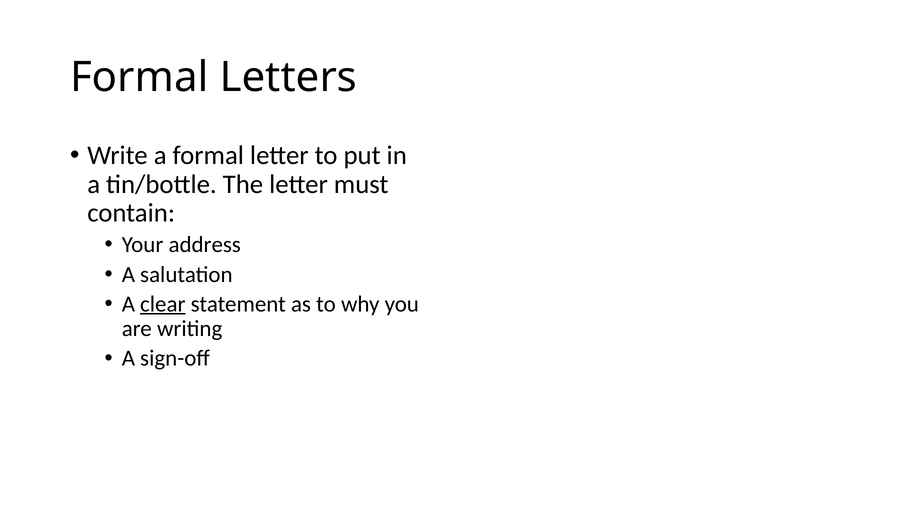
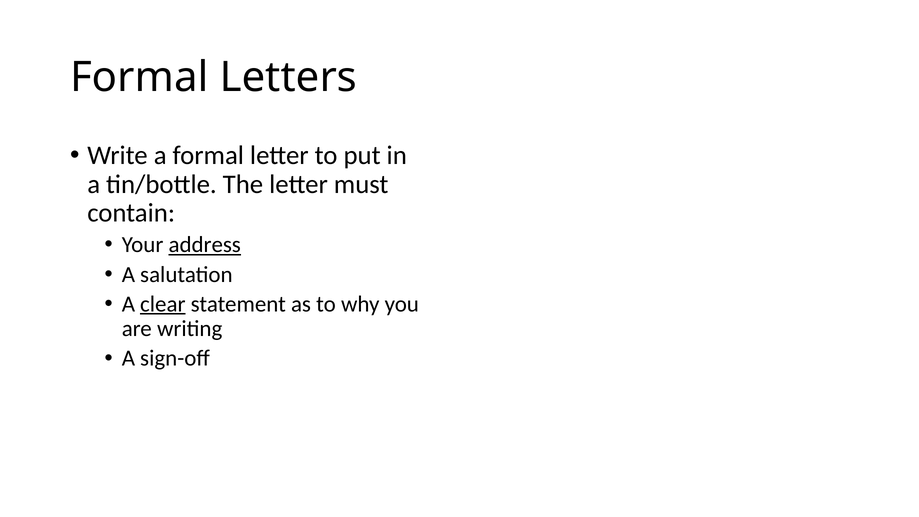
address underline: none -> present
